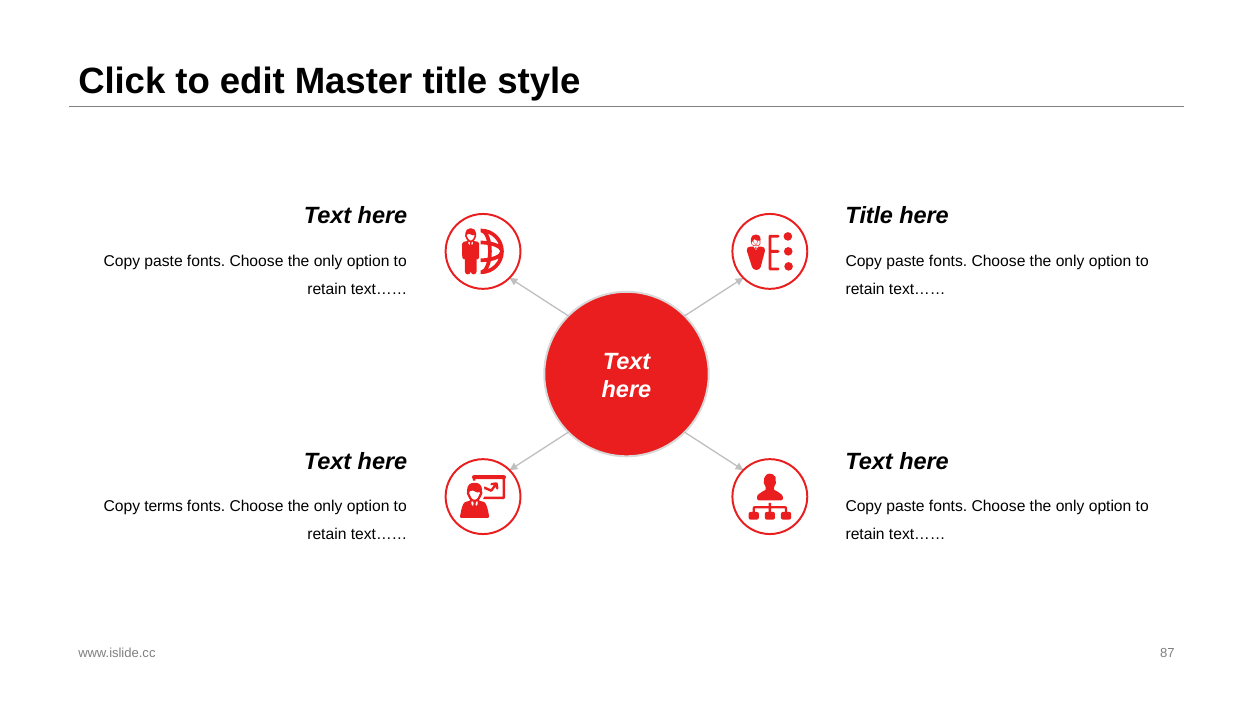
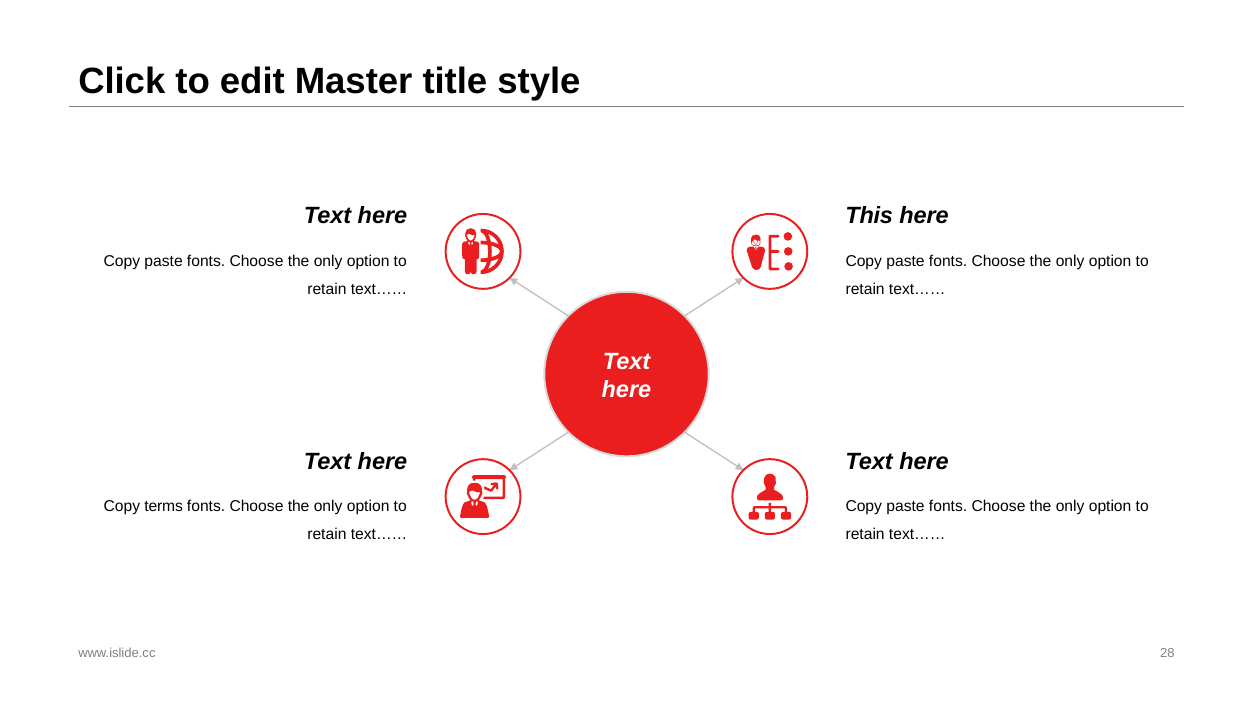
Title at (869, 216): Title -> This
87: 87 -> 28
